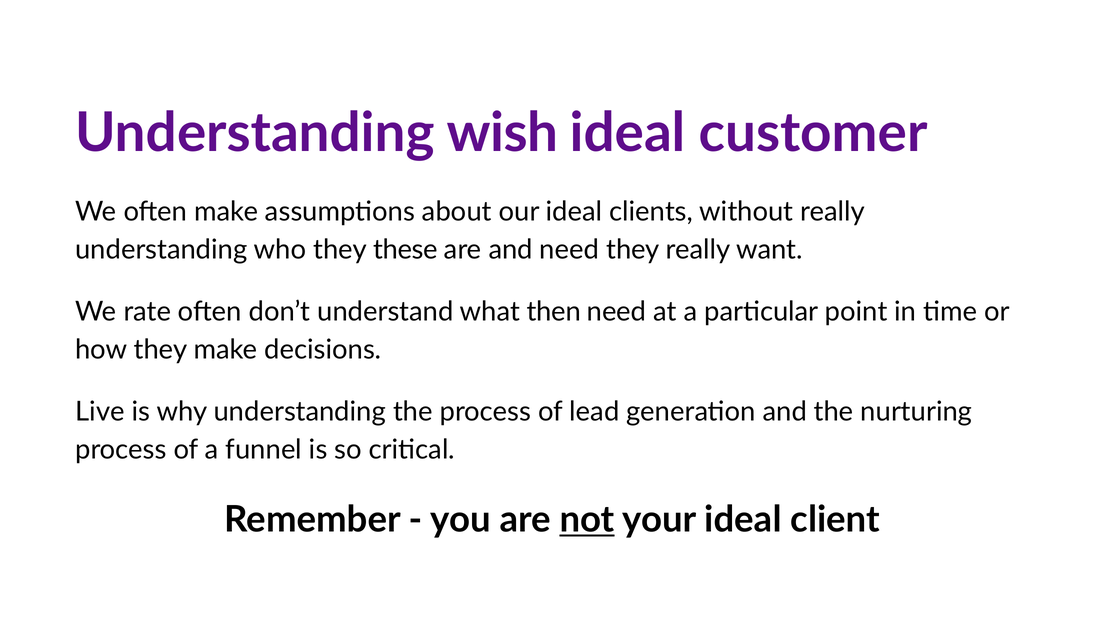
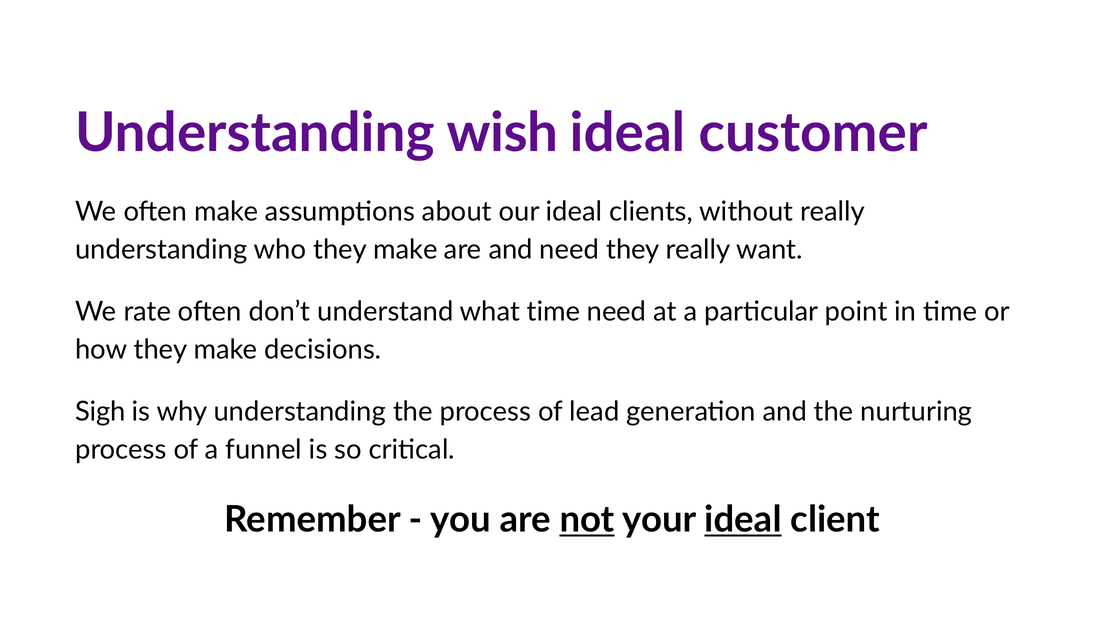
who they these: these -> make
what then: then -> time
Live: Live -> Sigh
ideal at (743, 520) underline: none -> present
